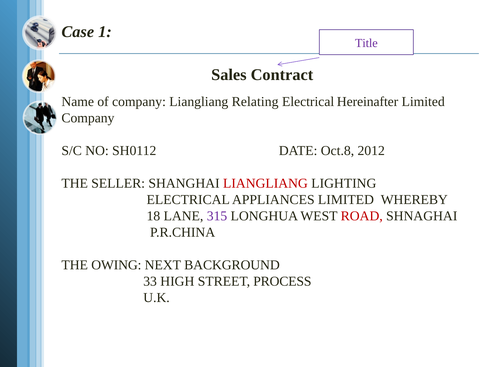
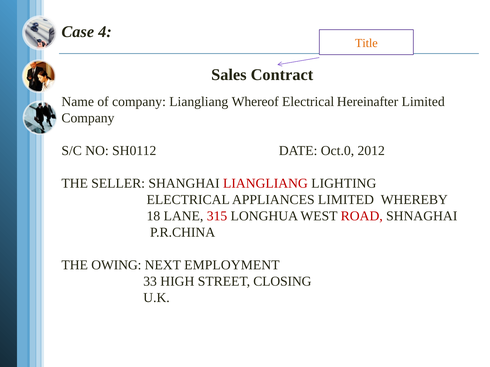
1: 1 -> 4
Title colour: purple -> orange
Relating: Relating -> Whereof
Oct.8: Oct.8 -> Oct.0
315 colour: purple -> red
BACKGROUND: BACKGROUND -> EMPLOYMENT
PROCESS: PROCESS -> CLOSING
